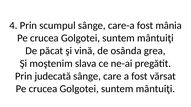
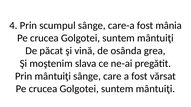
Prin judecată: judecată -> mântuiţi
